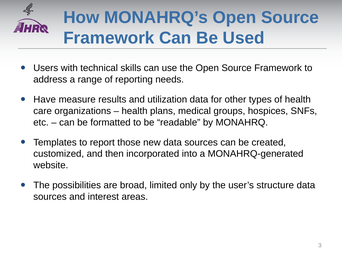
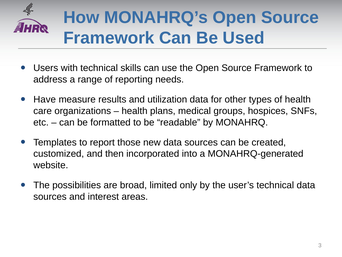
user’s structure: structure -> technical
